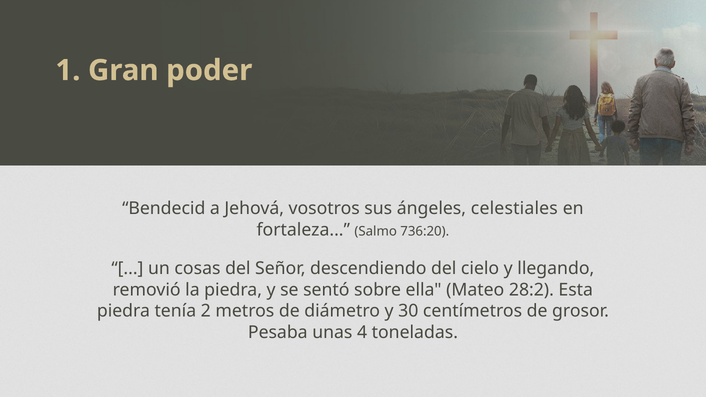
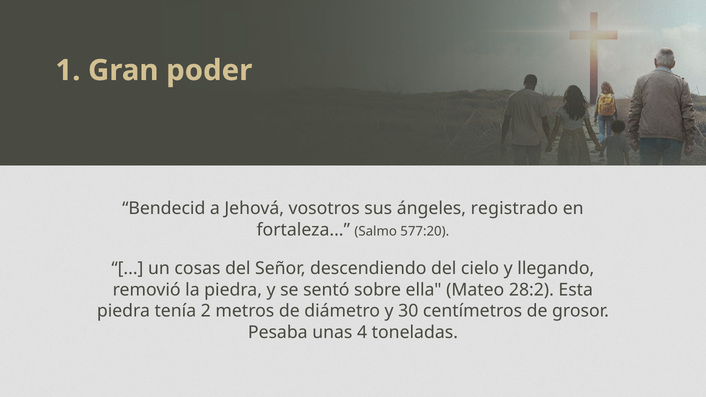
celestiales: celestiales -> registrado
736:20: 736:20 -> 577:20
